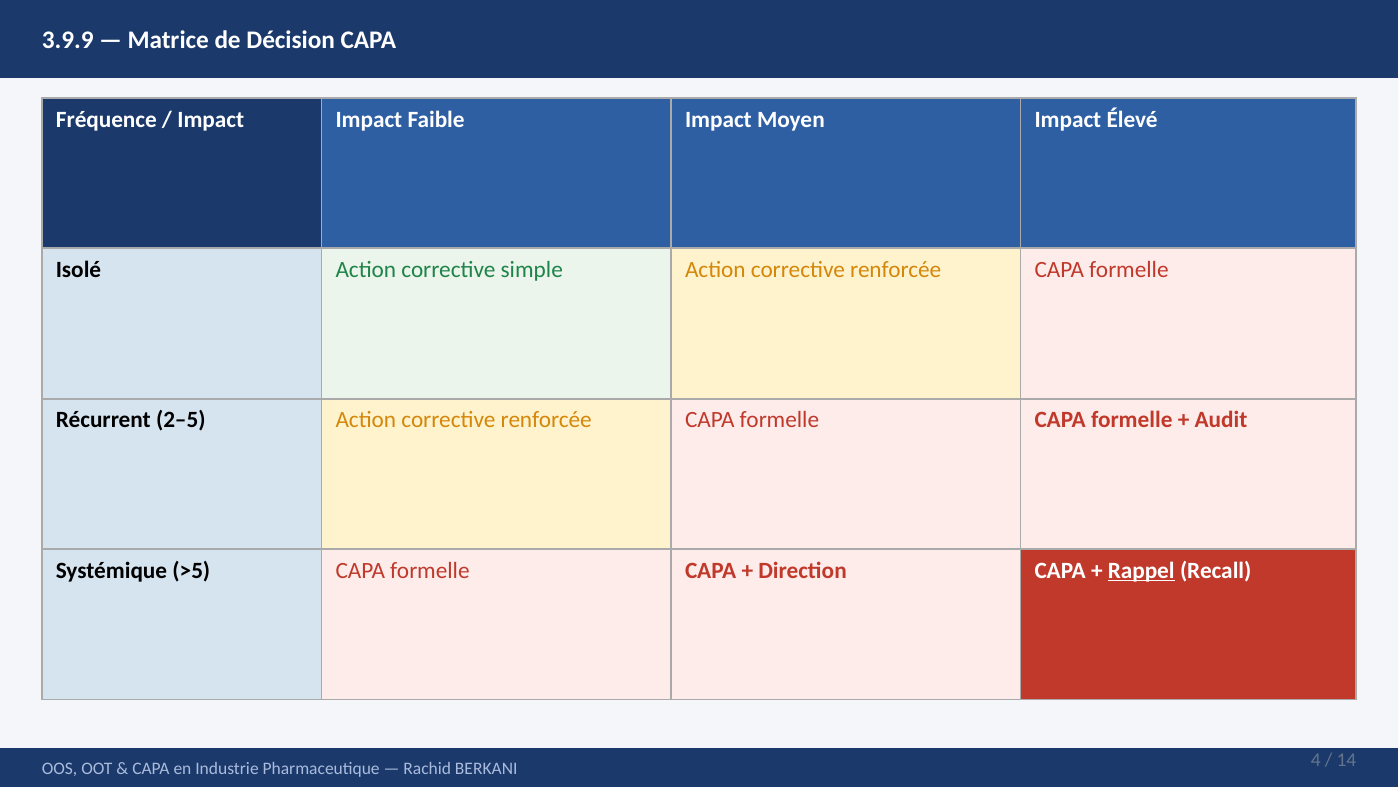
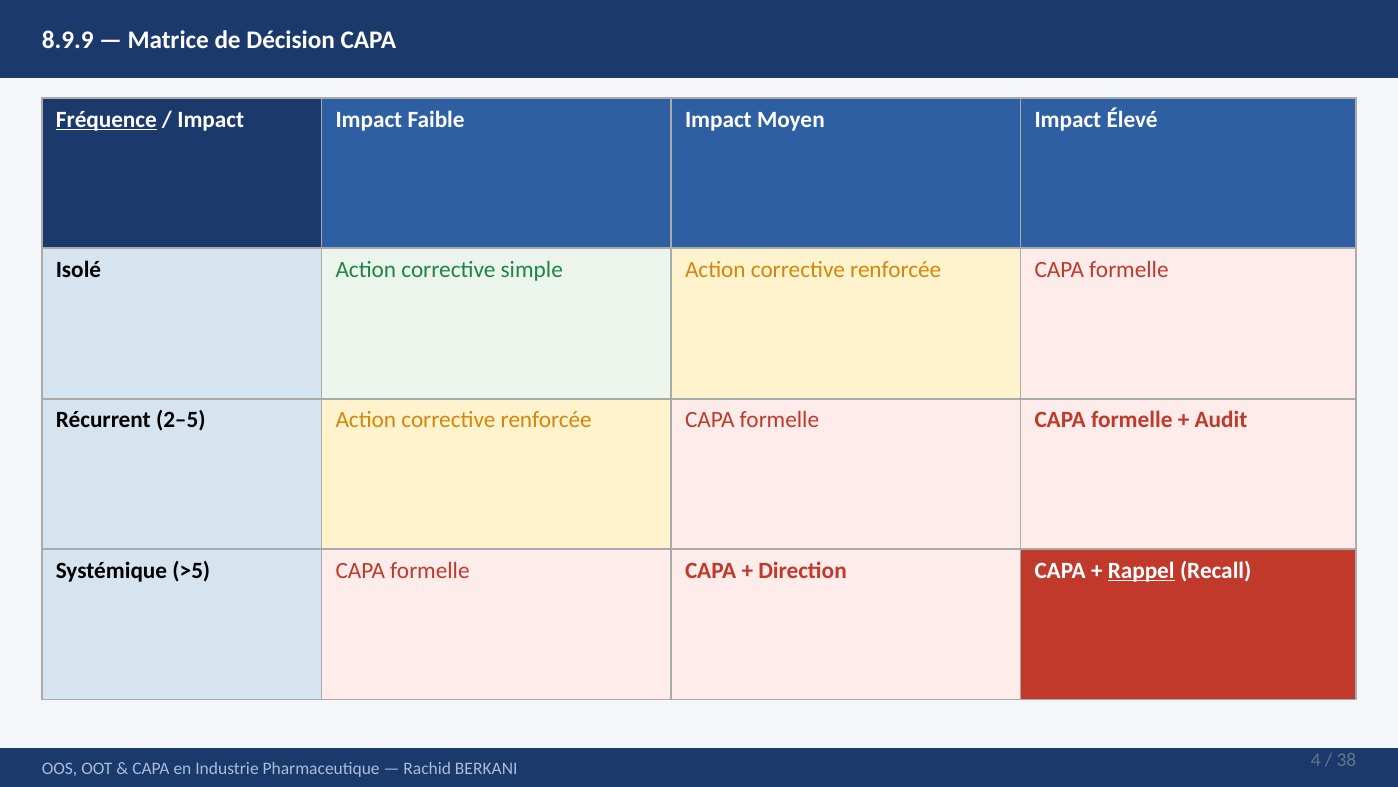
3.9.9: 3.9.9 -> 8.9.9
Fréquence underline: none -> present
14: 14 -> 38
